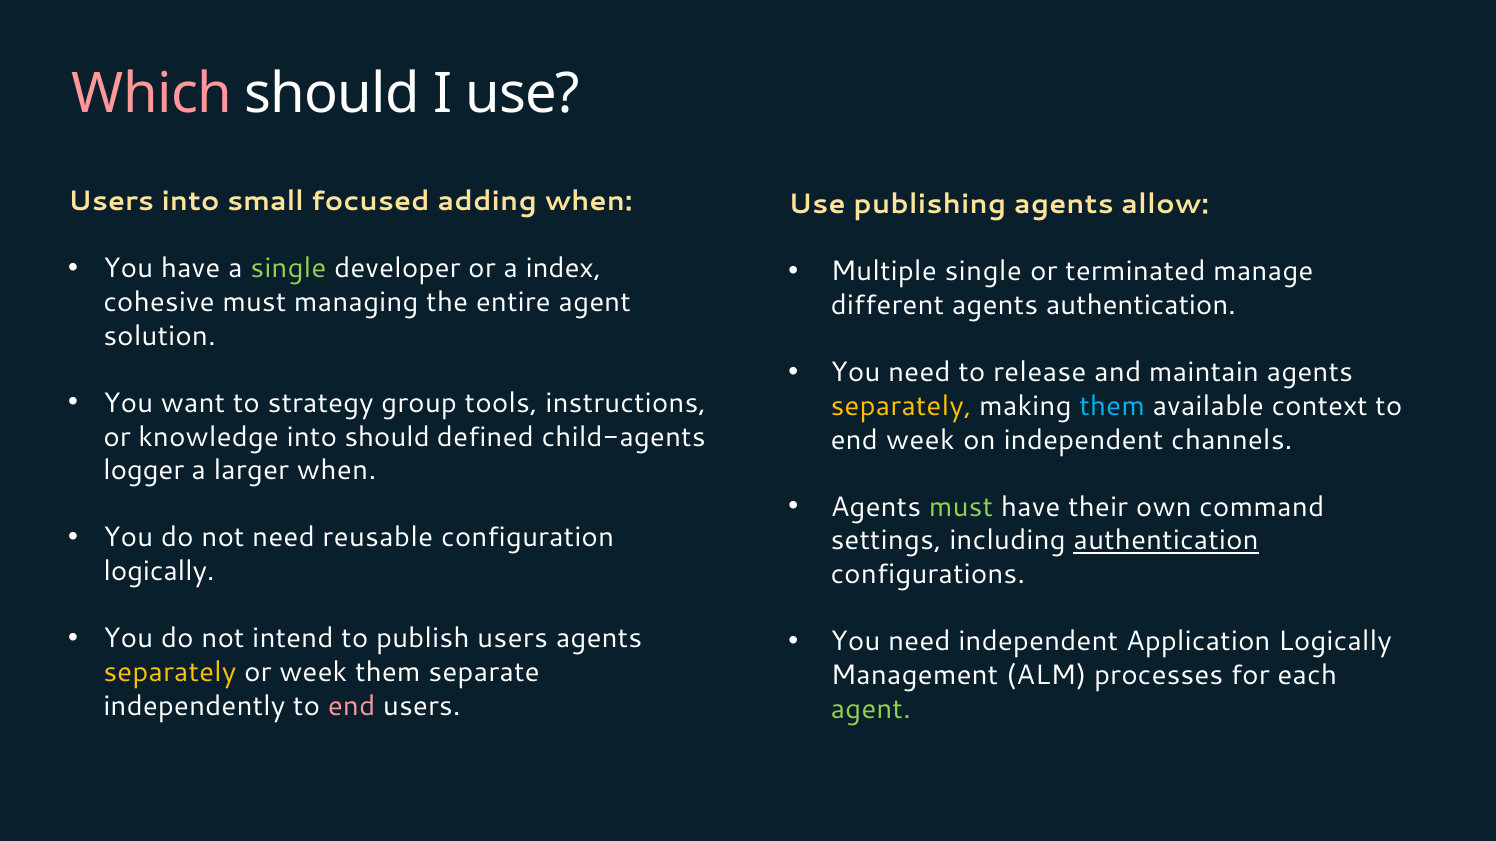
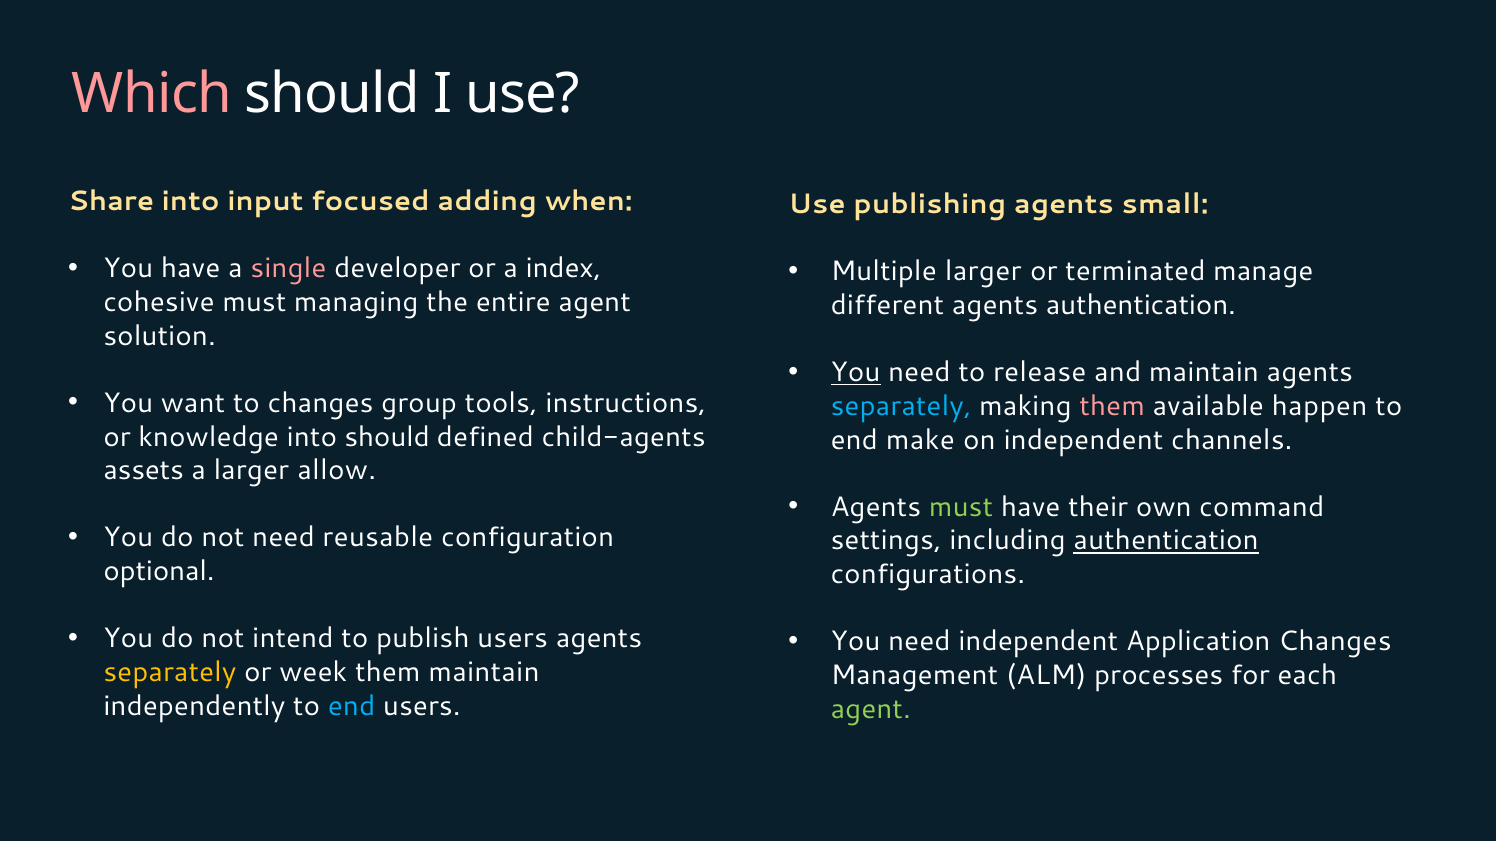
Users at (111, 201): Users -> Share
small: small -> input
allow: allow -> small
single at (288, 269) colour: light green -> pink
Multiple single: single -> larger
You at (856, 373) underline: none -> present
to strategy: strategy -> changes
separately at (901, 406) colour: yellow -> light blue
them at (1112, 406) colour: light blue -> pink
context: context -> happen
end week: week -> make
logger: logger -> assets
larger when: when -> allow
logically at (159, 572): logically -> optional
Application Logically: Logically -> Changes
them separate: separate -> maintain
end at (352, 706) colour: pink -> light blue
